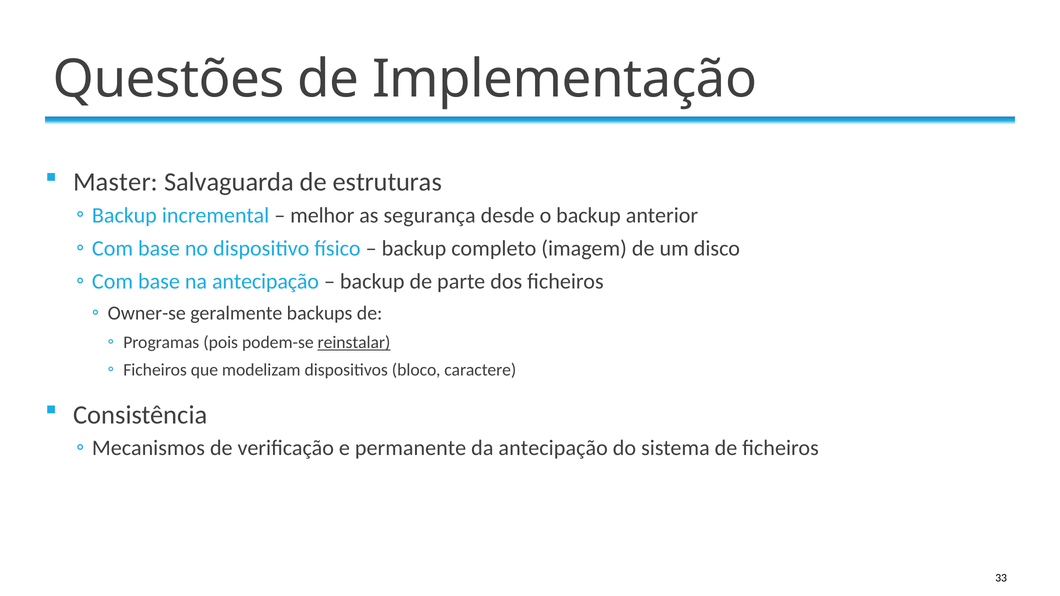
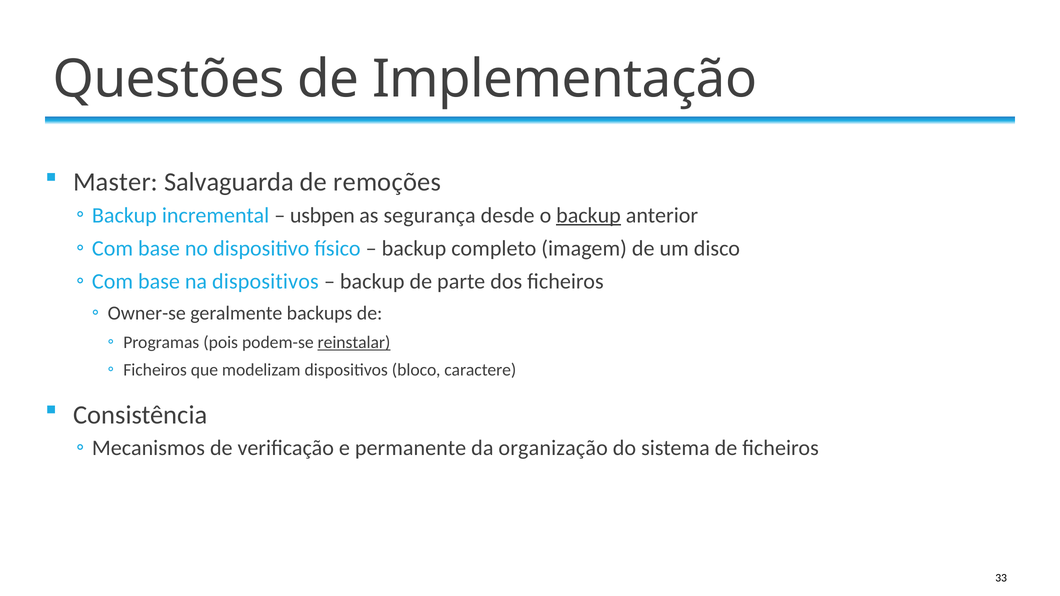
estruturas: estruturas -> remoções
melhor: melhor -> usbpen
backup at (588, 215) underline: none -> present
na antecipação: antecipação -> dispositivos
da antecipação: antecipação -> organização
